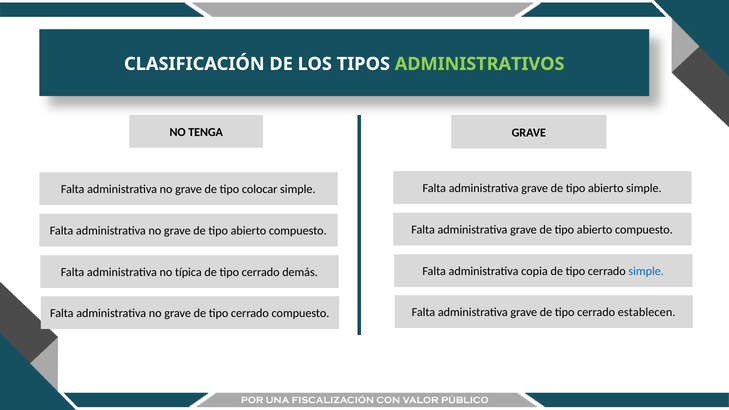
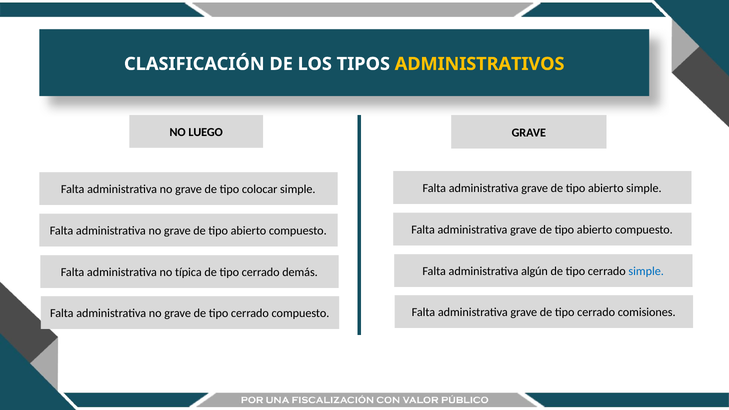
ADMINISTRATIVOS colour: light green -> yellow
TENGA: TENGA -> LUEGO
copia: copia -> algún
establecen: establecen -> comisiones
